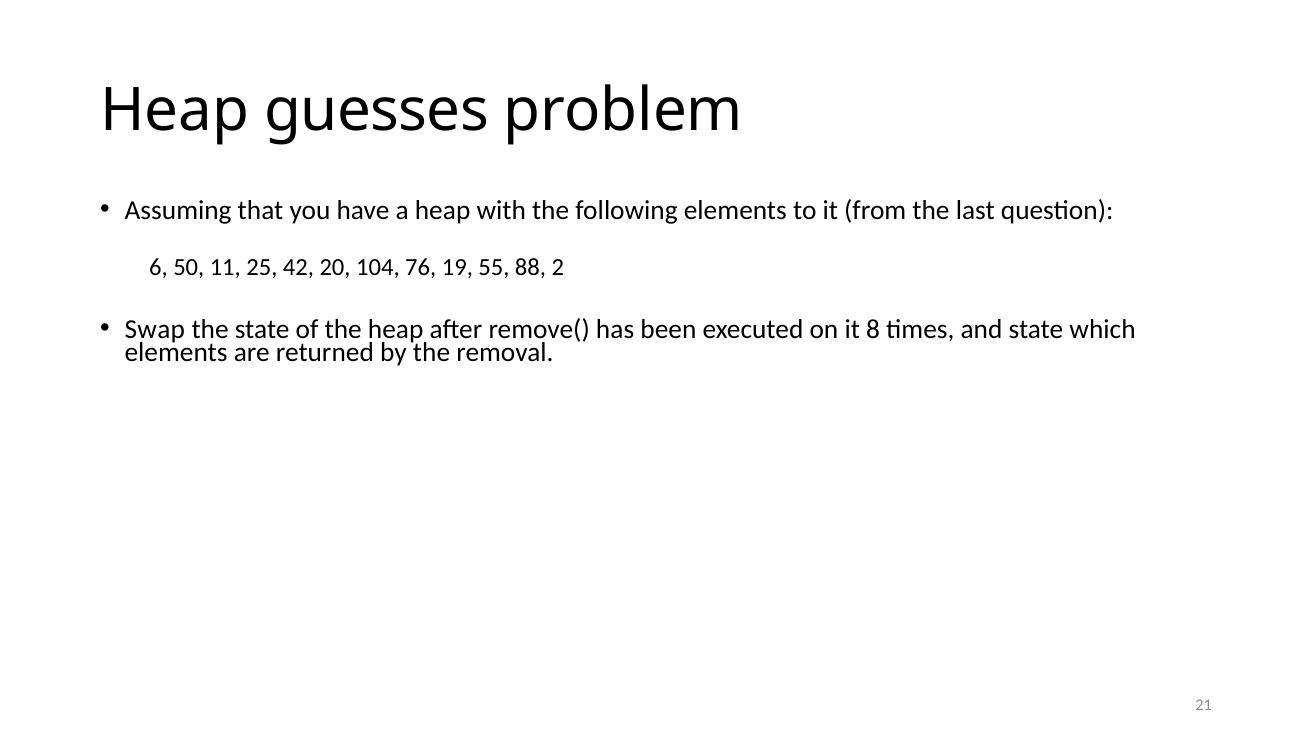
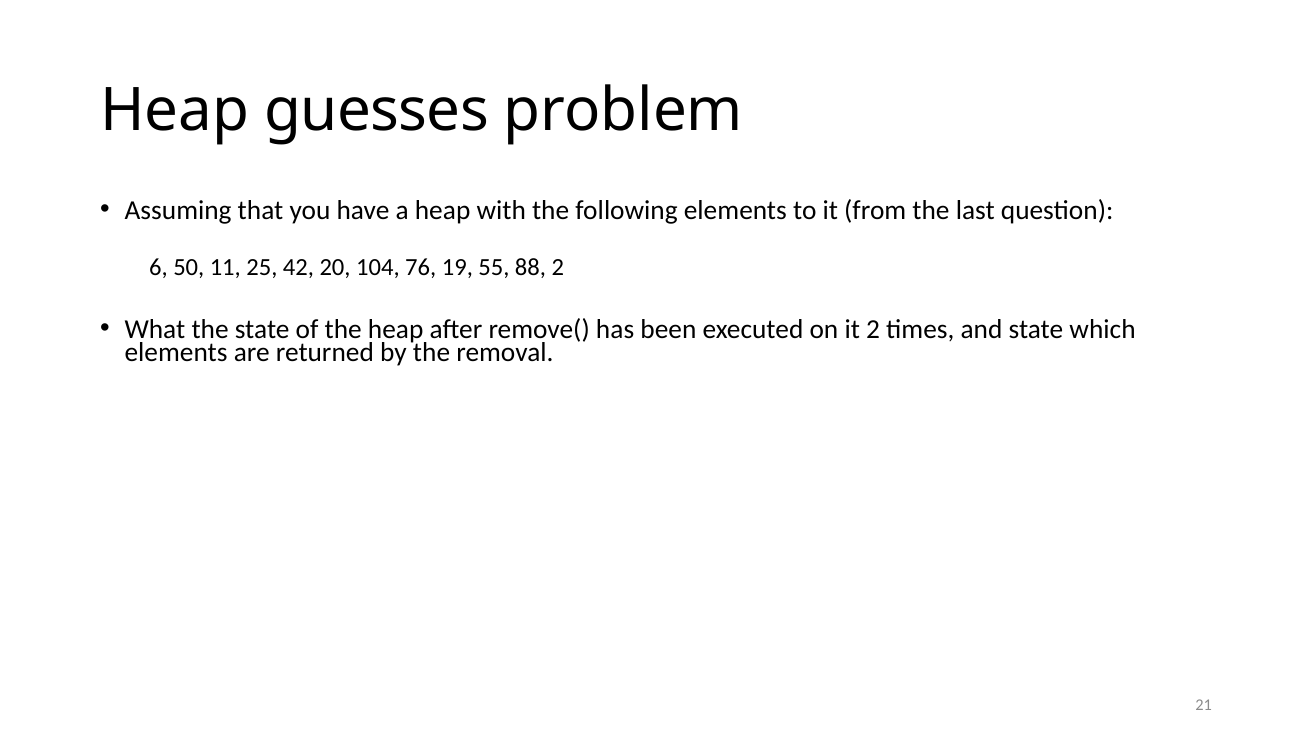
Swap: Swap -> What
it 8: 8 -> 2
